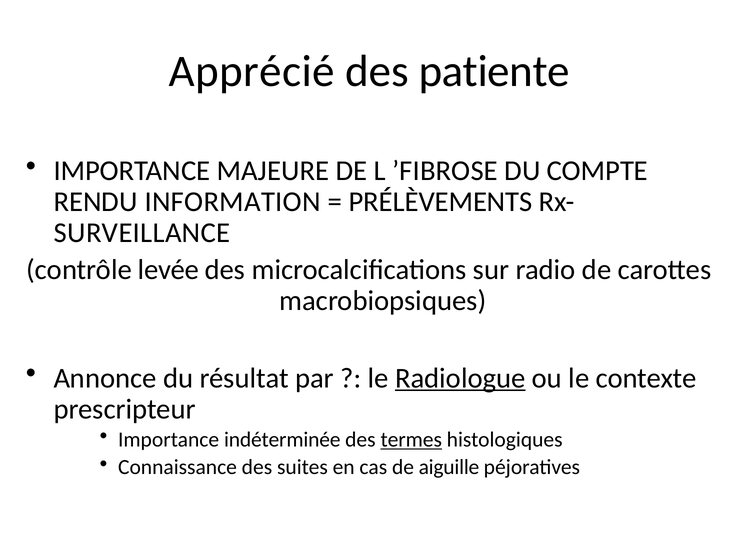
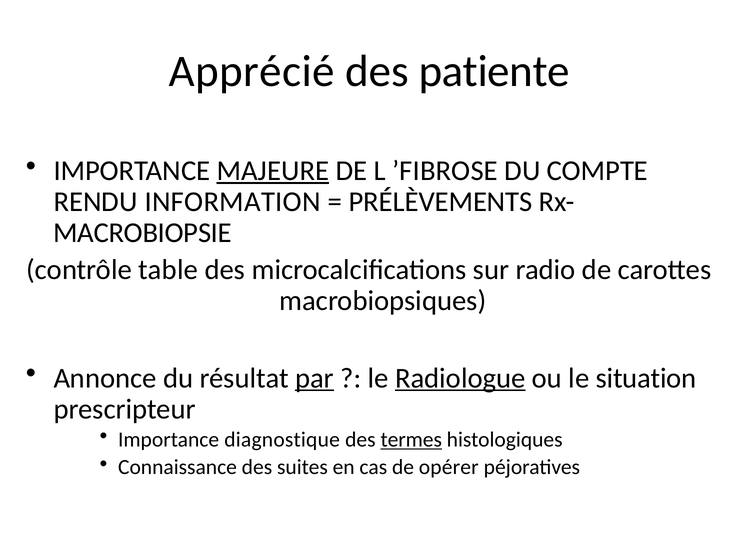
MAJEURE underline: none -> present
SURVEILLANCE: SURVEILLANCE -> MACROBIOPSIE
levée: levée -> table
par underline: none -> present
contexte: contexte -> situation
indéterminée: indéterminée -> diagnostique
aiguille: aiguille -> opérer
